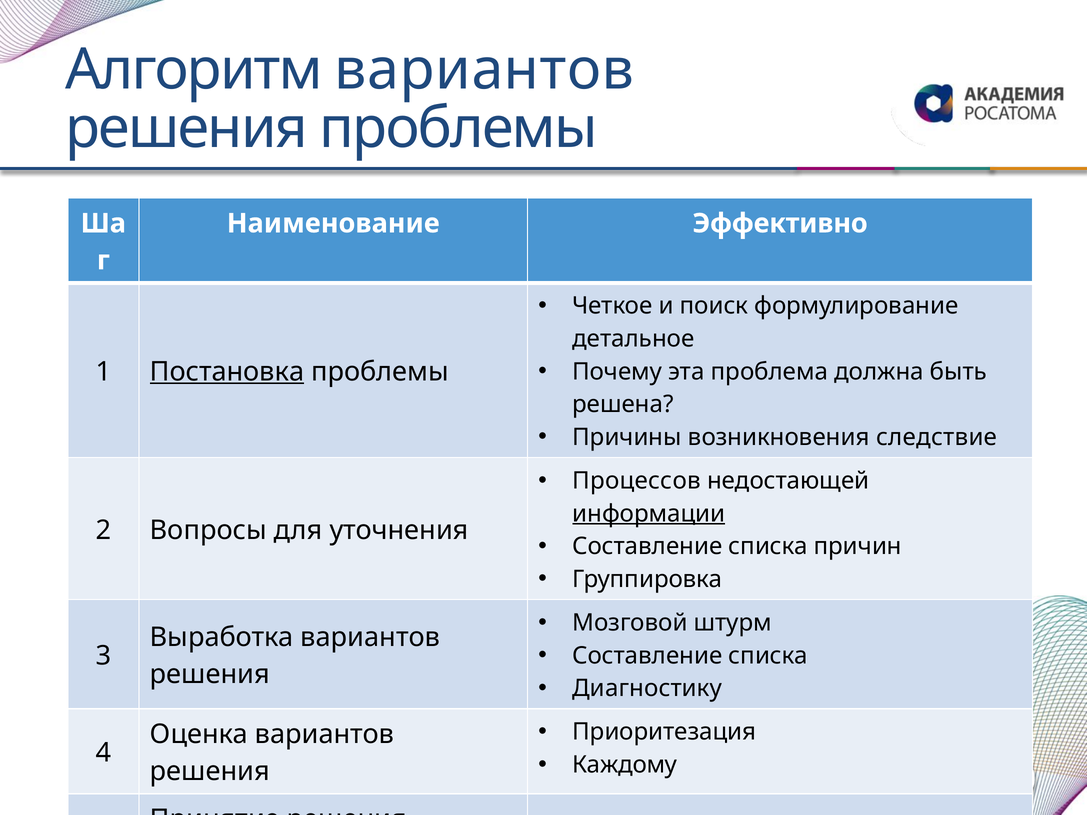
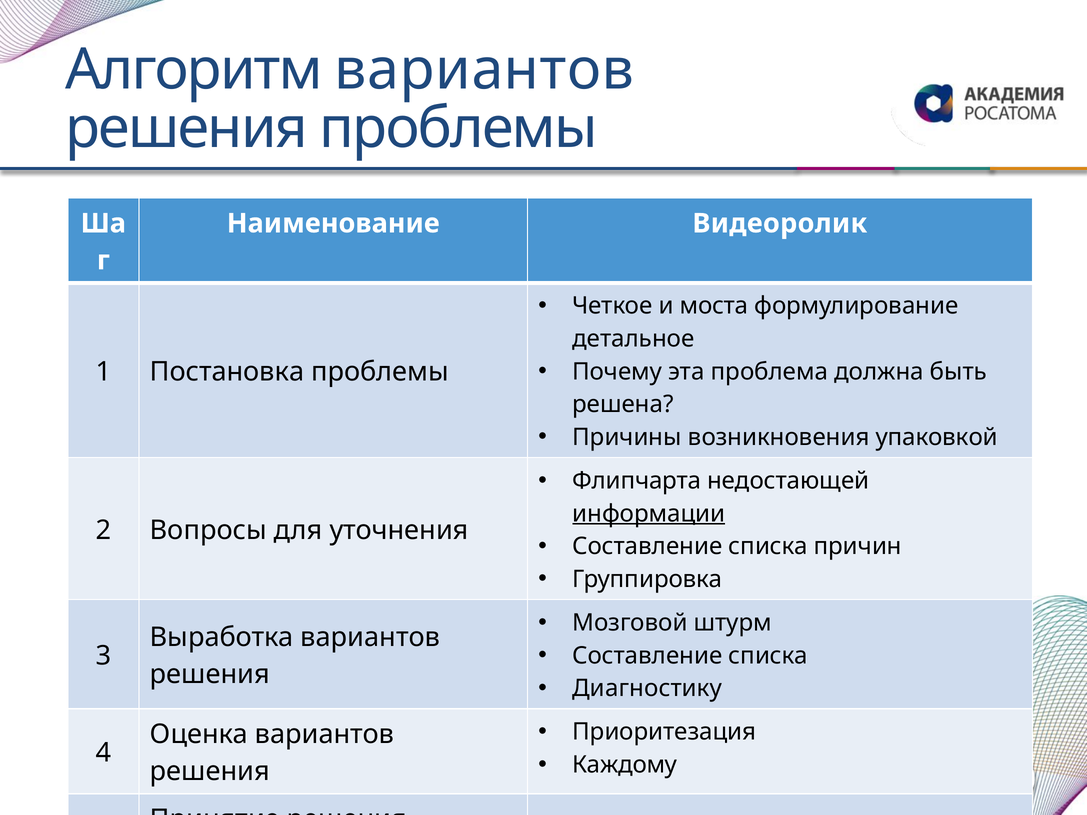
Эффективно: Эффективно -> Видеоролик
поиск: поиск -> моста
Постановка underline: present -> none
следствие: следствие -> упаковкой
Процессов: Процессов -> Флипчарта
